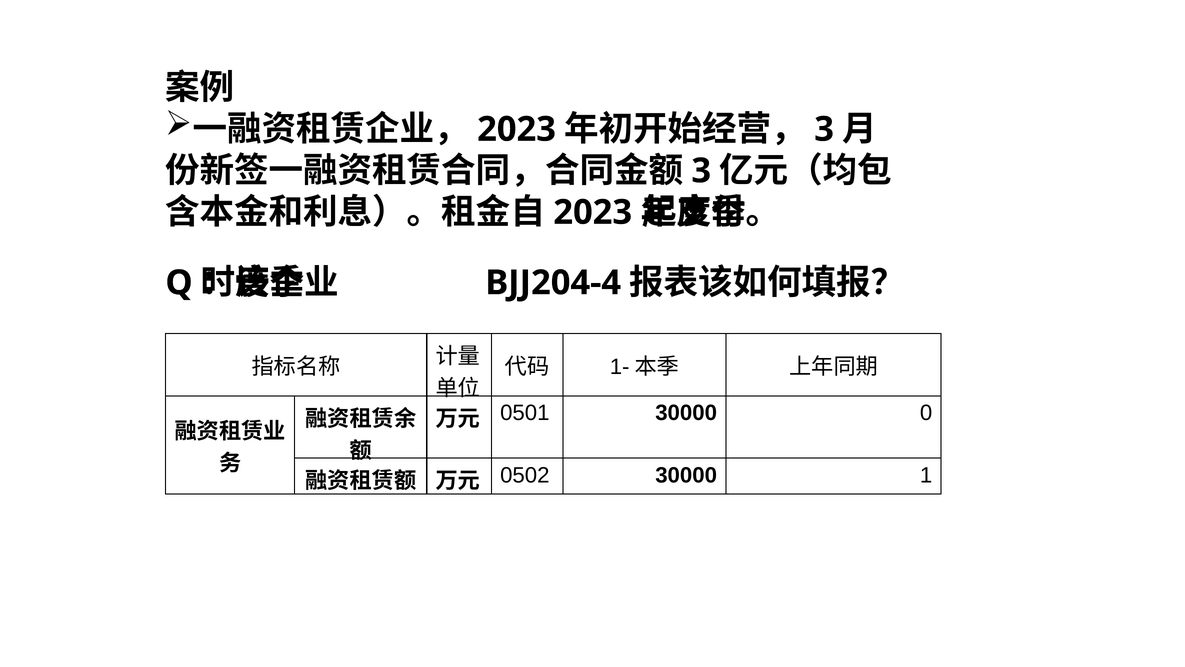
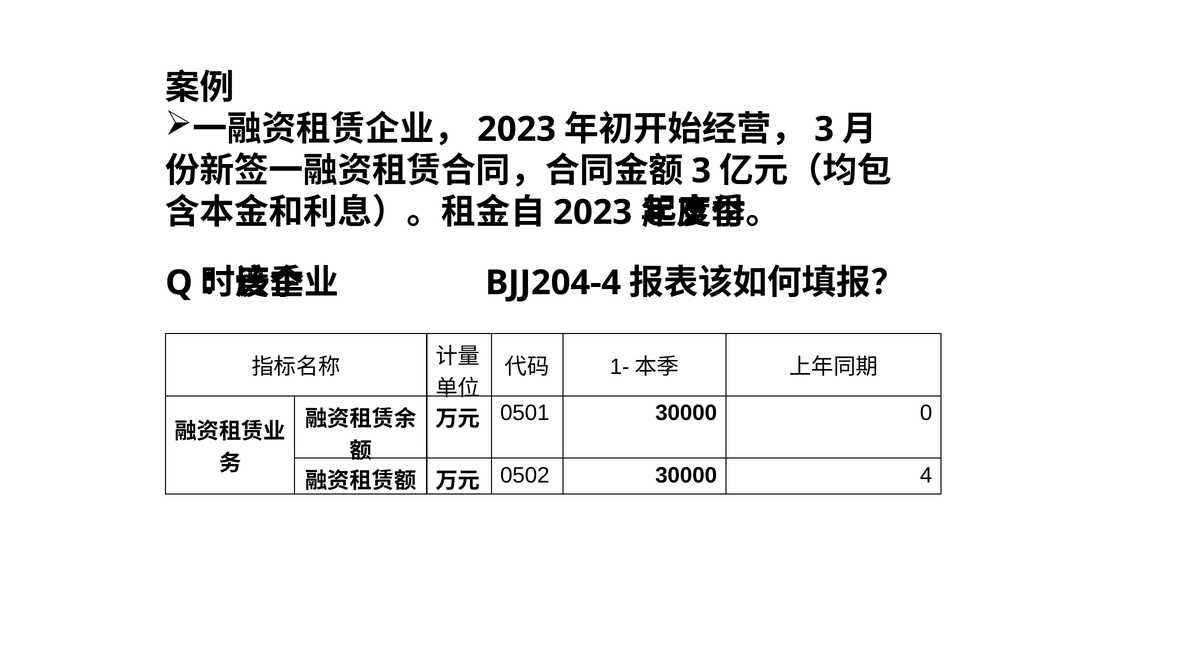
1: 1 -> 4
